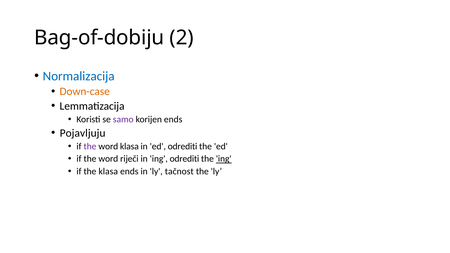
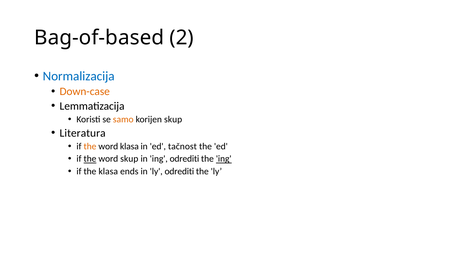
Bag-of-dobiju: Bag-of-dobiju -> Bag-of-based
samo colour: purple -> orange
korijen ends: ends -> skup
Pojavljuju: Pojavljuju -> Literatura
the at (90, 147) colour: purple -> orange
ed odrediti: odrediti -> tačnost
the at (90, 159) underline: none -> present
word riječi: riječi -> skup
ly tačnost: tačnost -> odrediti
